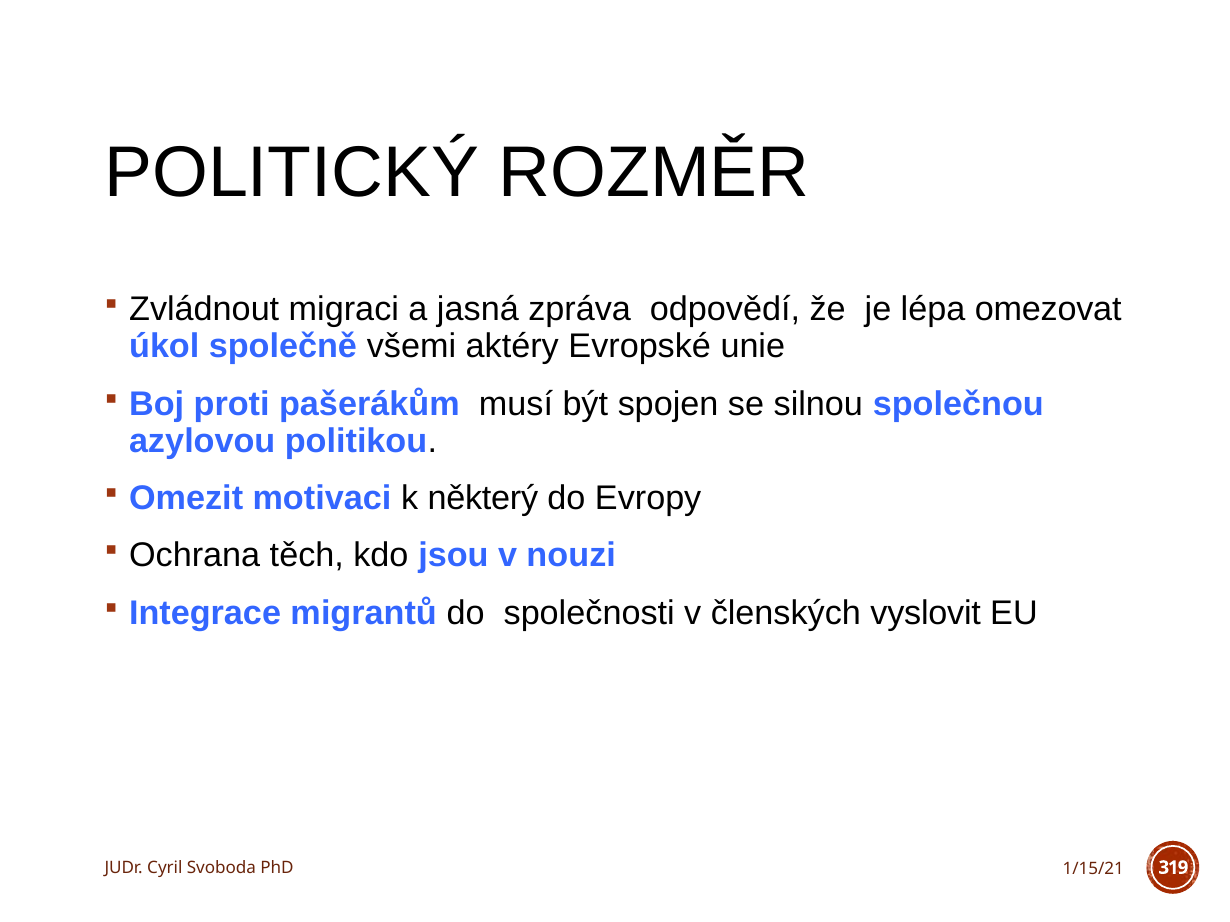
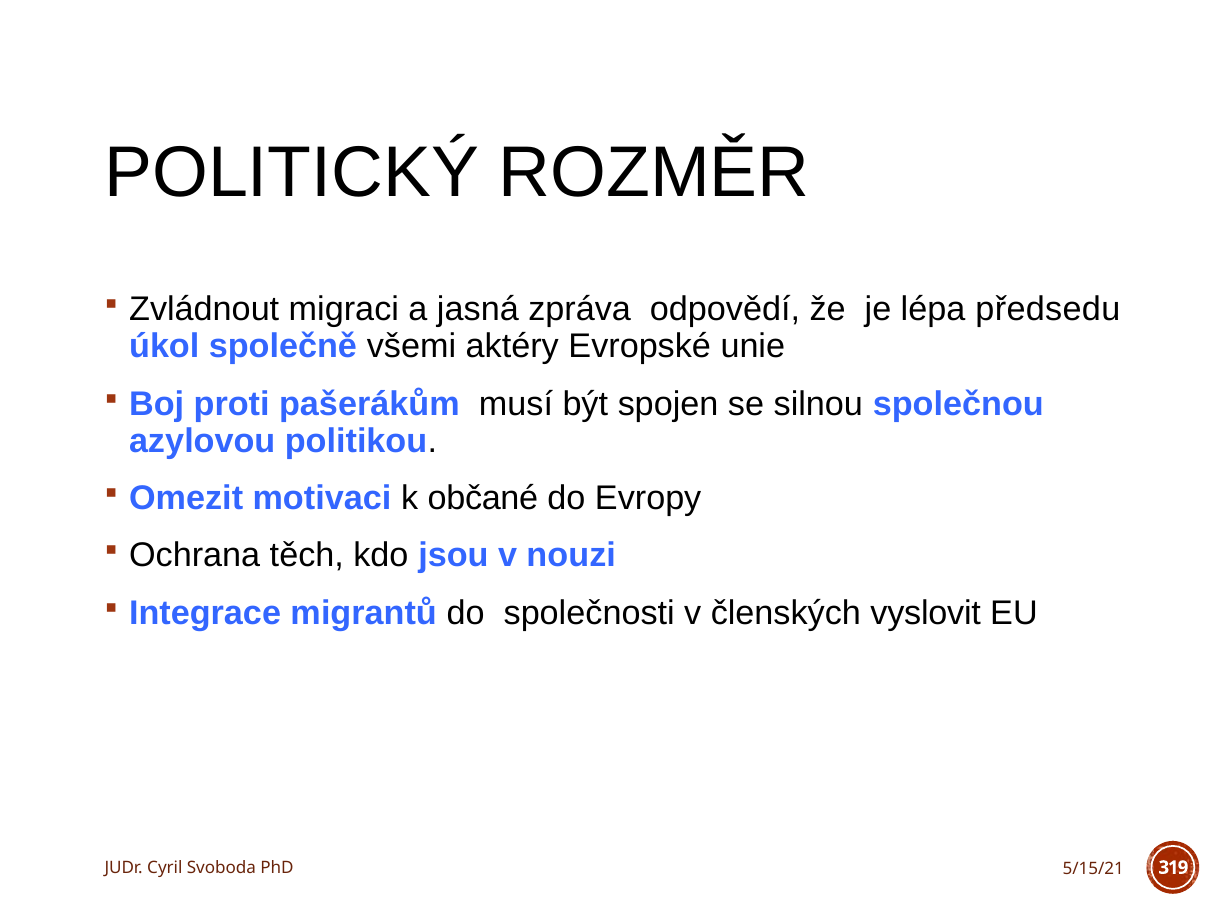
omezovat: omezovat -> předsedu
některý: některý -> občané
1/15/21: 1/15/21 -> 5/15/21
